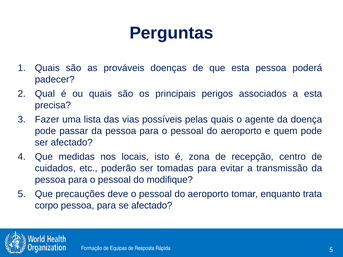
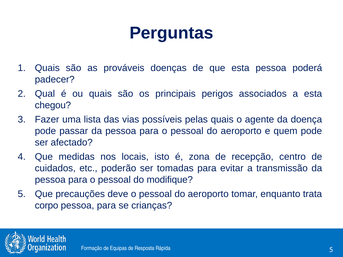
precisa: precisa -> chegou
se afectado: afectado -> crianças
